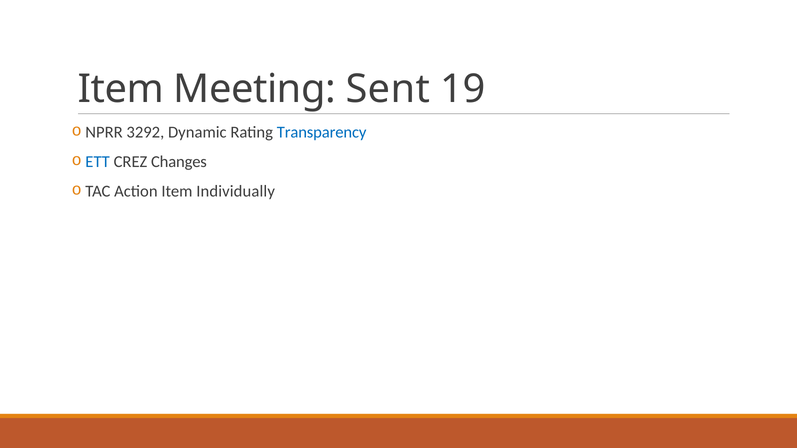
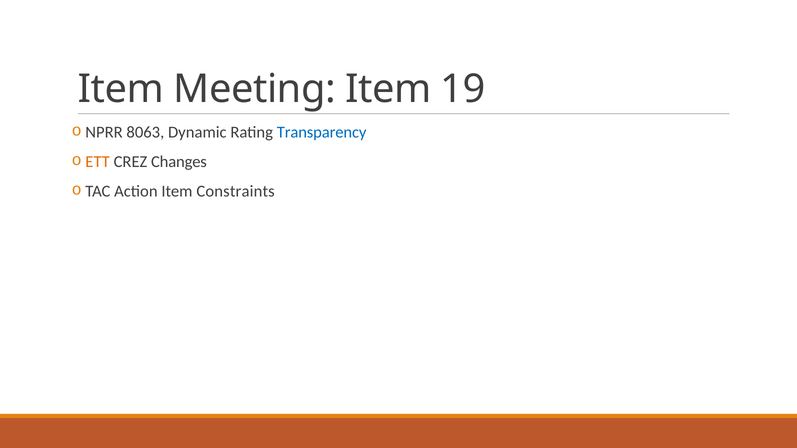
Meeting Sent: Sent -> Item
3292: 3292 -> 8063
ETT colour: blue -> orange
Individually: Individually -> Constraints
